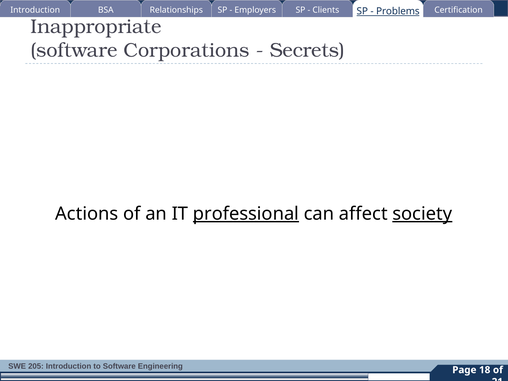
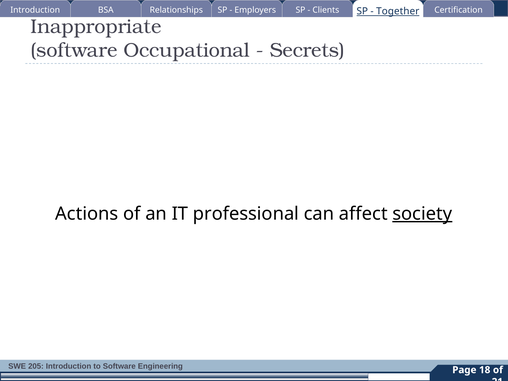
Problems: Problems -> Together
Corporations: Corporations -> Occupational
professional underline: present -> none
